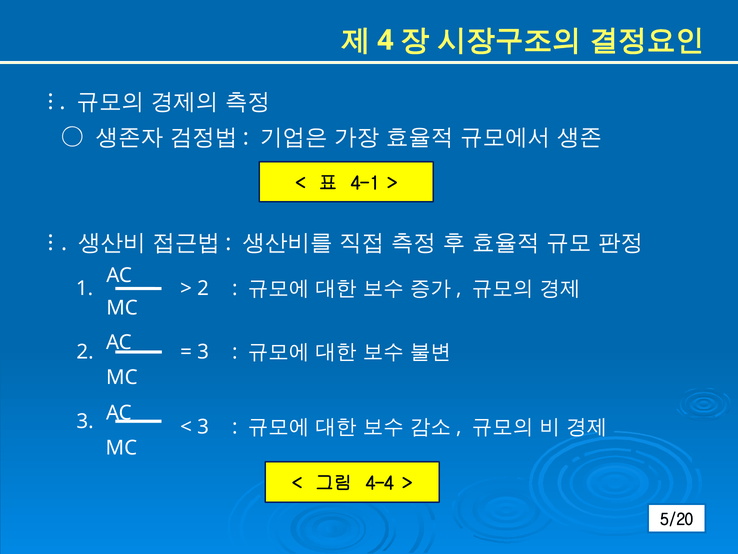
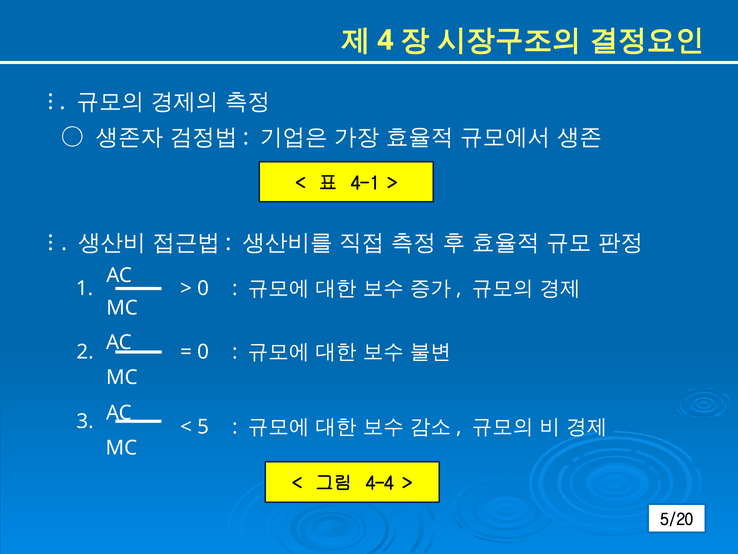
2 at (203, 288): 2 -> 0
3 at (203, 352): 3 -> 0
3 at (203, 427): 3 -> 5
